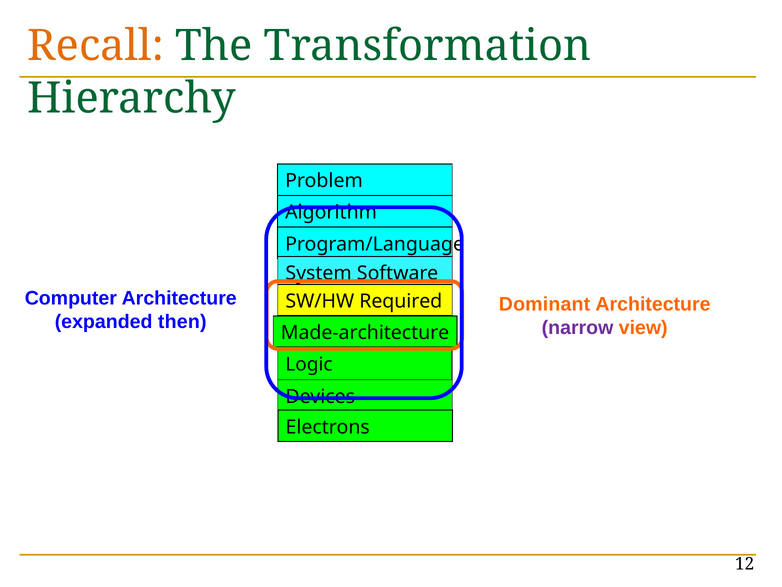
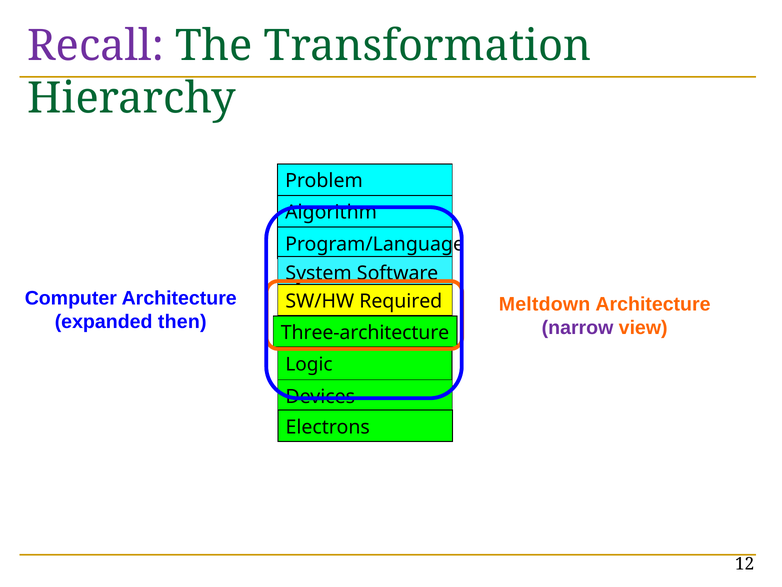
Recall colour: orange -> purple
Dominant: Dominant -> Meltdown
Made-architecture: Made-architecture -> Three-architecture
